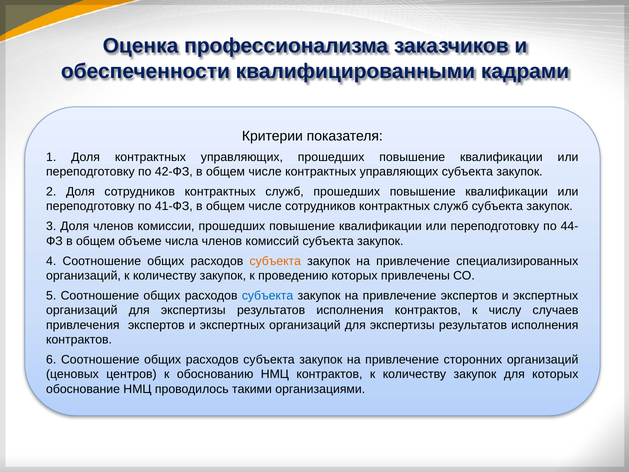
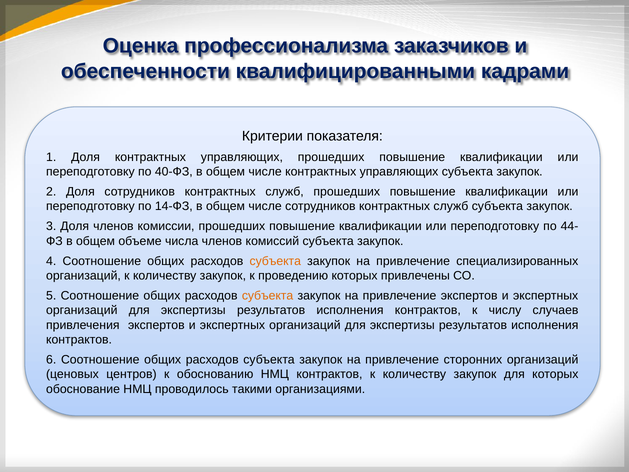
42-ФЗ: 42-ФЗ -> 40-ФЗ
41-ФЗ: 41-ФЗ -> 14-ФЗ
субъекта at (268, 295) colour: blue -> orange
